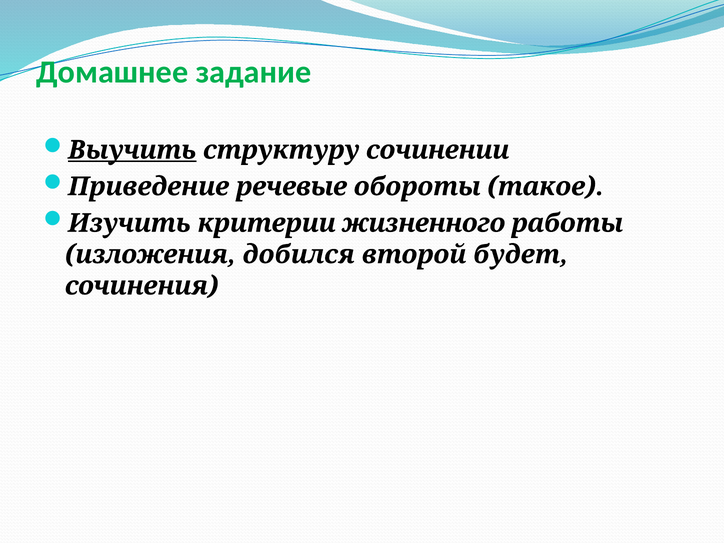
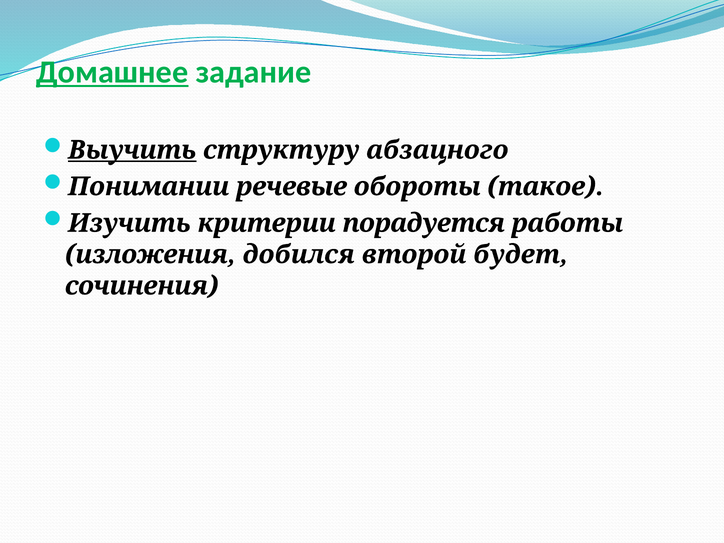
Домашнее underline: none -> present
сочинении: сочинении -> абзацного
Приведение: Приведение -> Понимании
жизненного: жизненного -> порадуется
